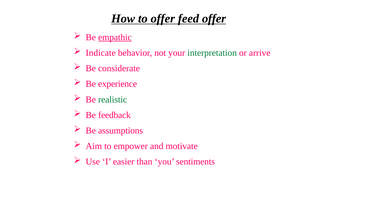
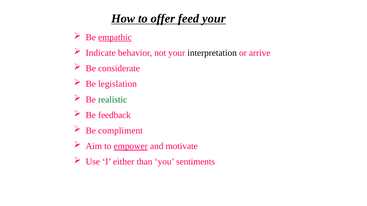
feed offer: offer -> your
interpretation colour: green -> black
experience: experience -> legislation
assumptions: assumptions -> compliment
empower underline: none -> present
easier: easier -> either
